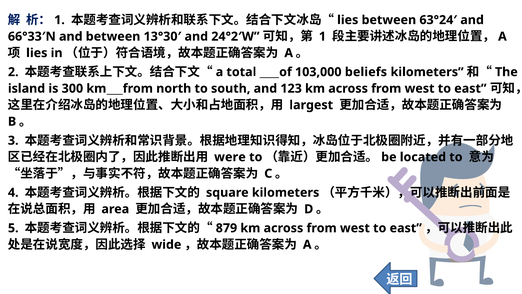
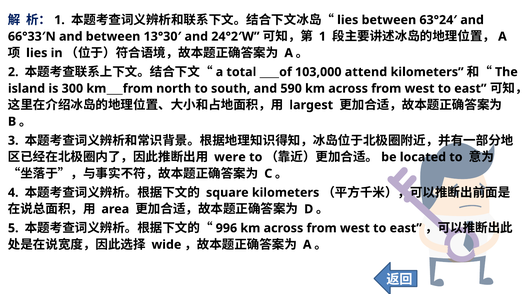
beliefs: beliefs -> attend
123: 123 -> 590
879: 879 -> 996
